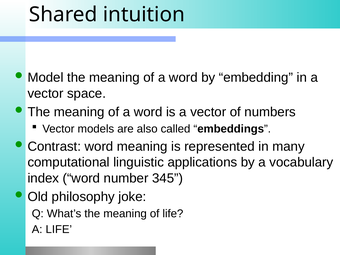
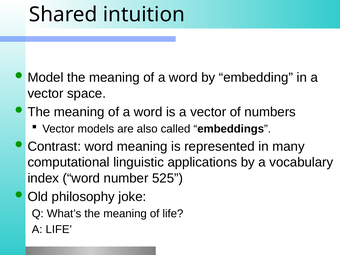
345: 345 -> 525
